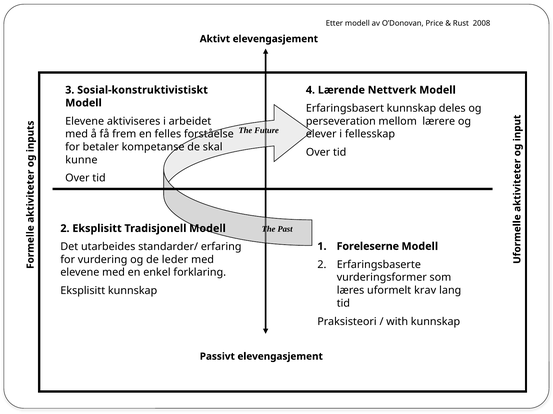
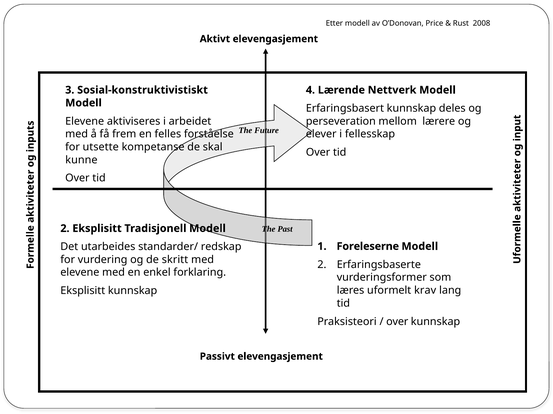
betaler: betaler -> utsette
erfaring: erfaring -> redskap
leder: leder -> skritt
with at (397, 322): with -> over
